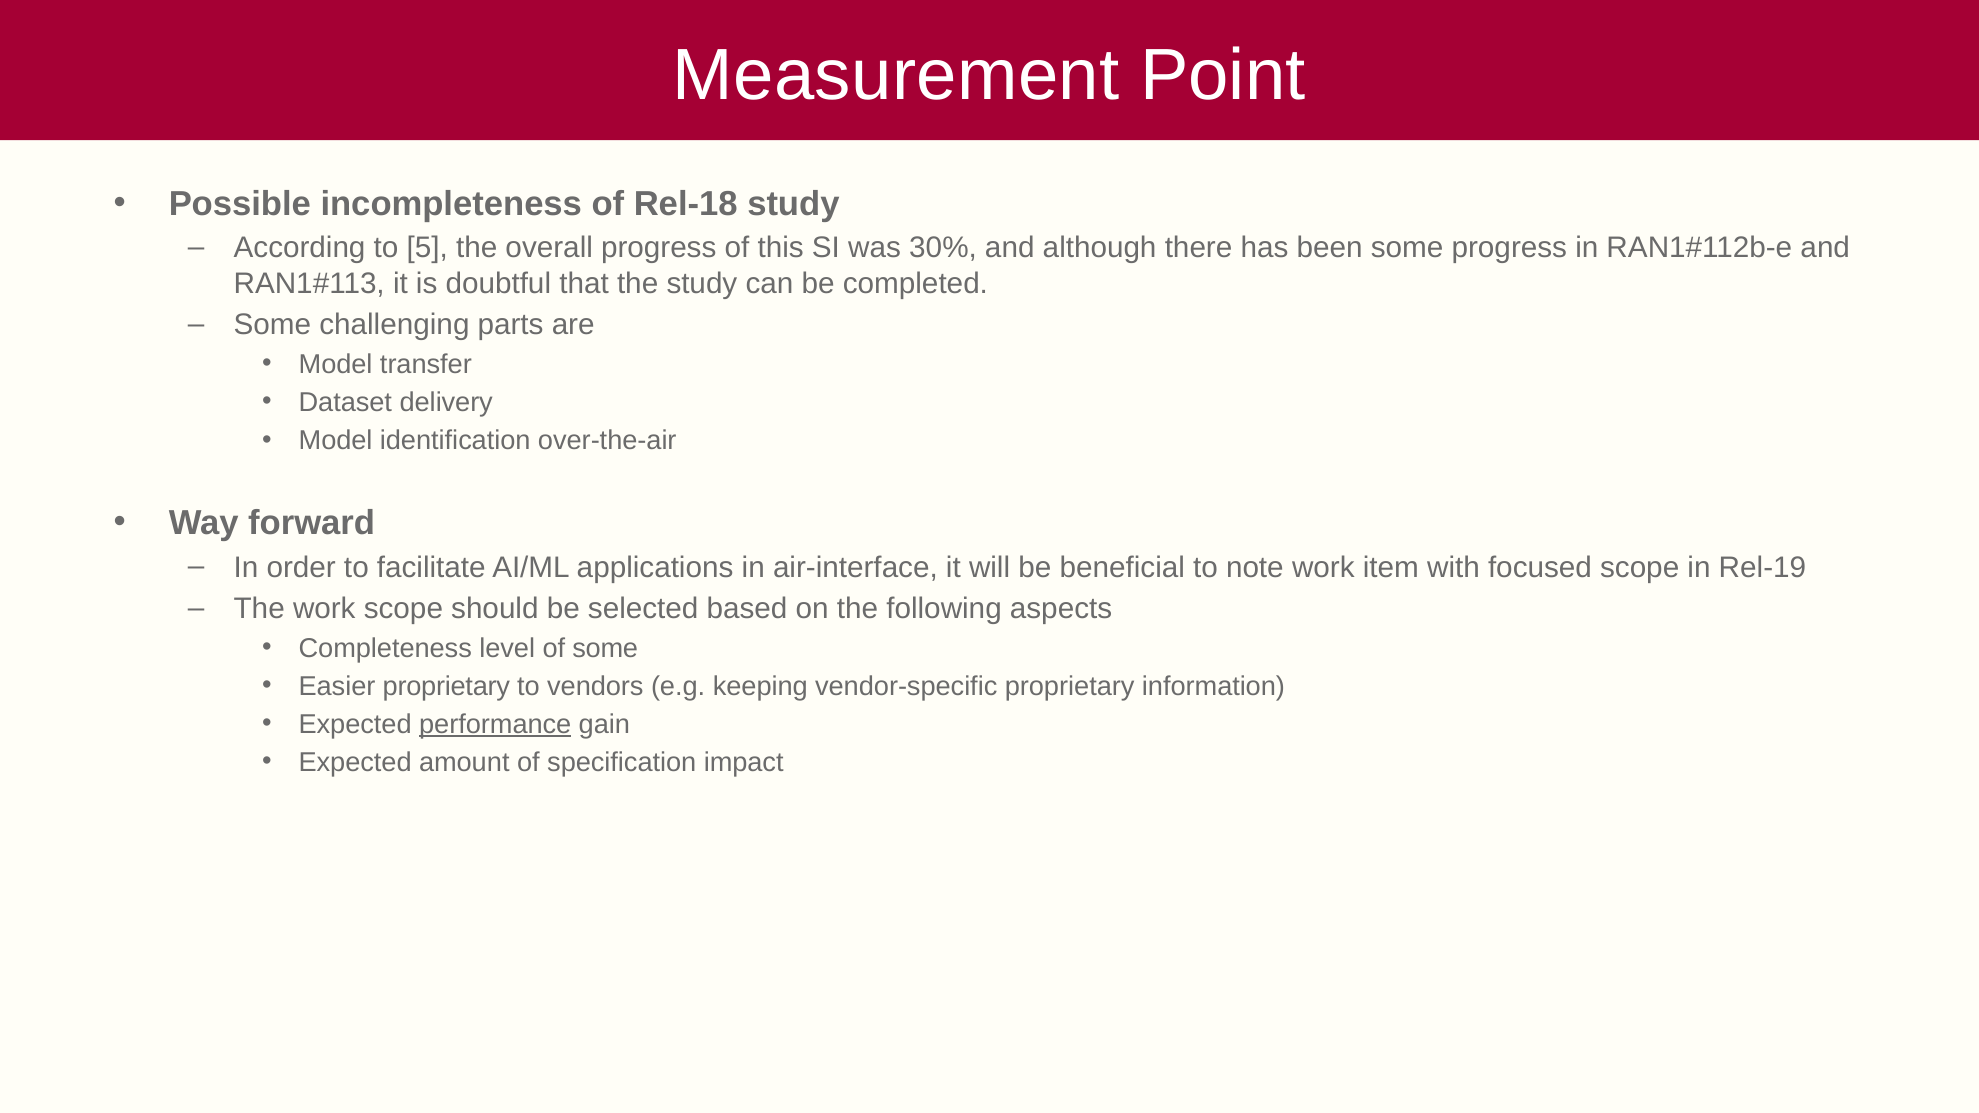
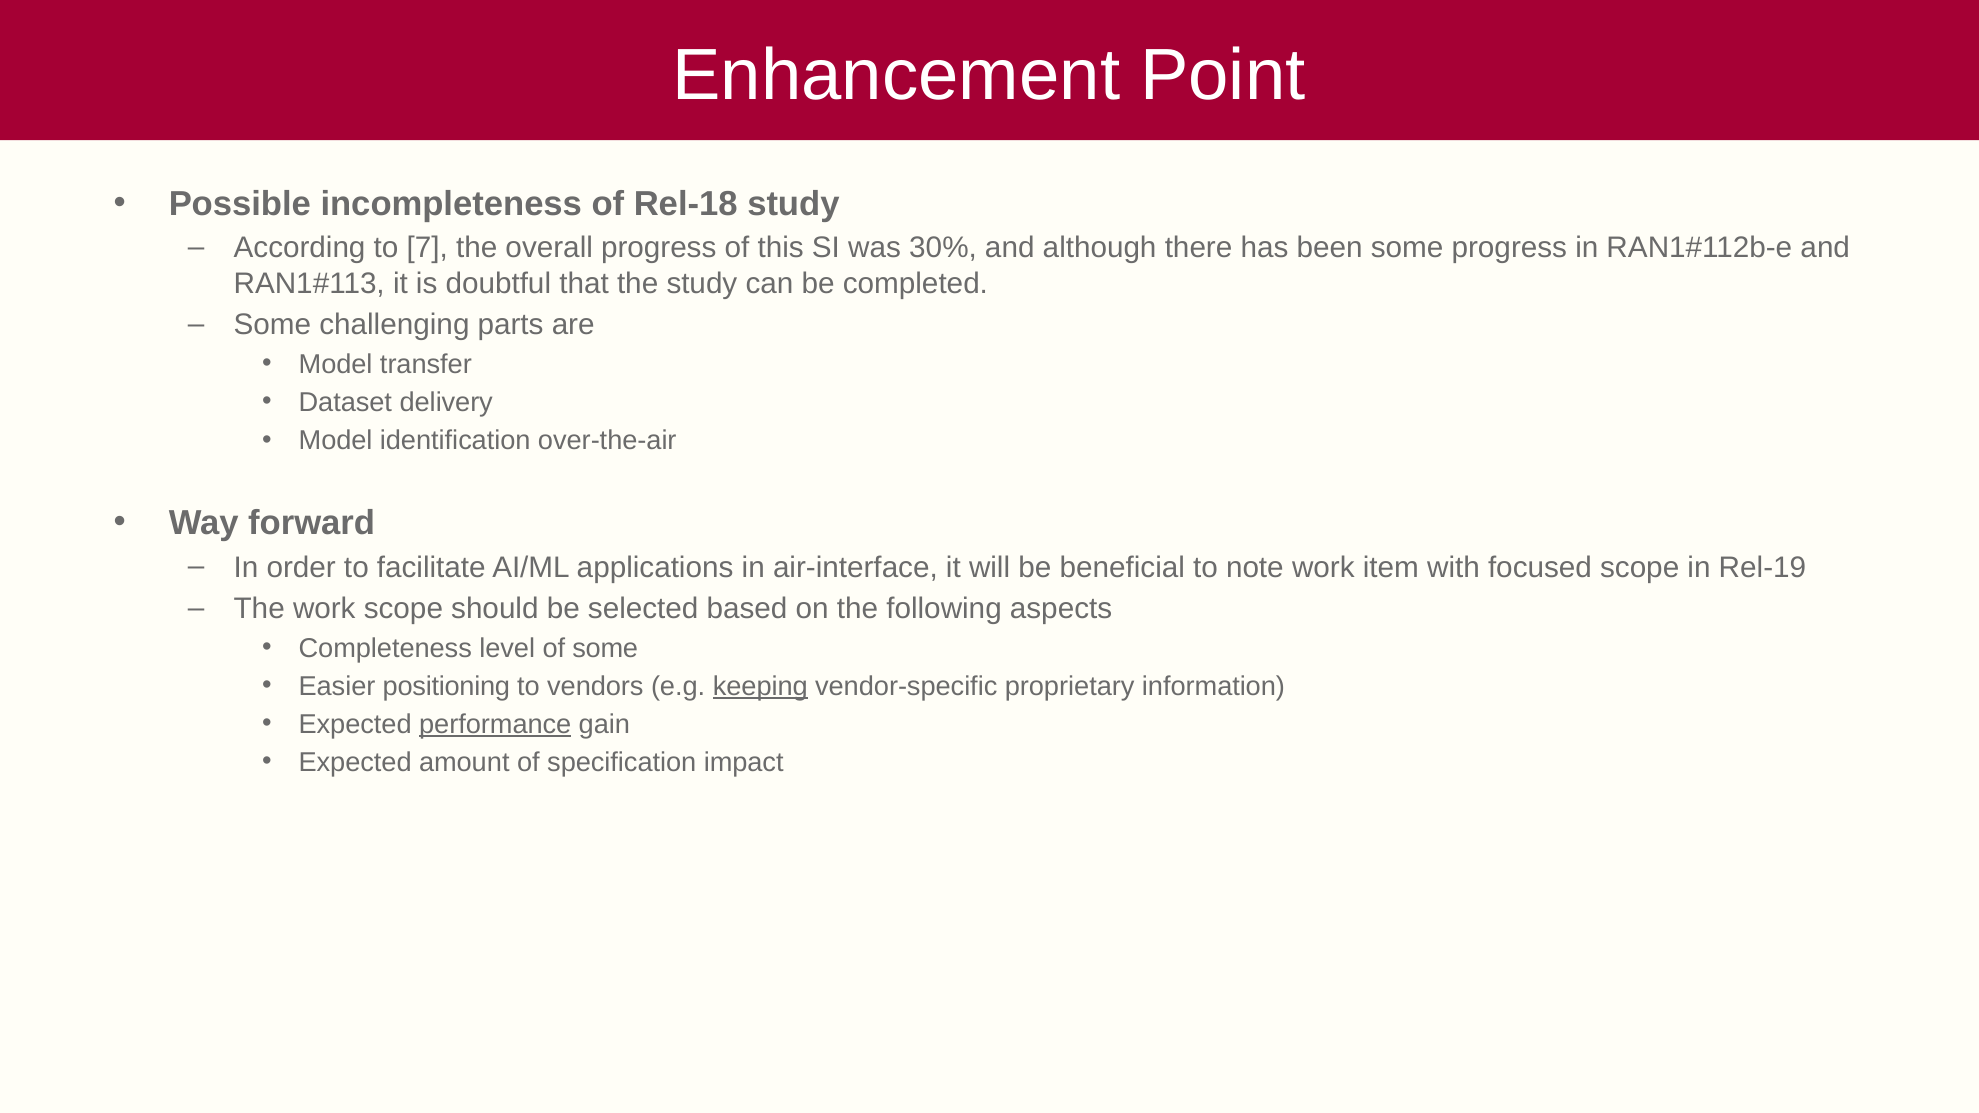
Measurement: Measurement -> Enhancement
5: 5 -> 7
Easier proprietary: proprietary -> positioning
keeping underline: none -> present
